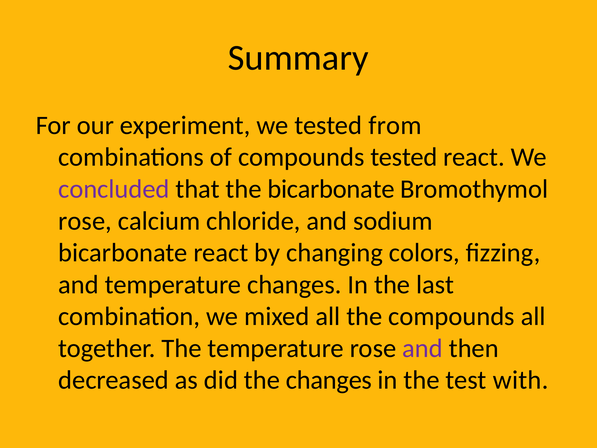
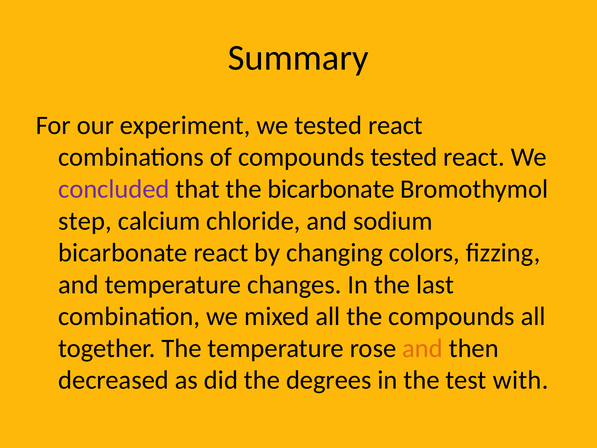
we tested from: from -> react
rose at (85, 221): rose -> step
and at (423, 348) colour: purple -> orange
the changes: changes -> degrees
